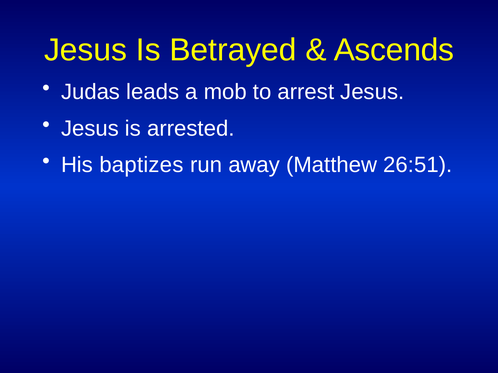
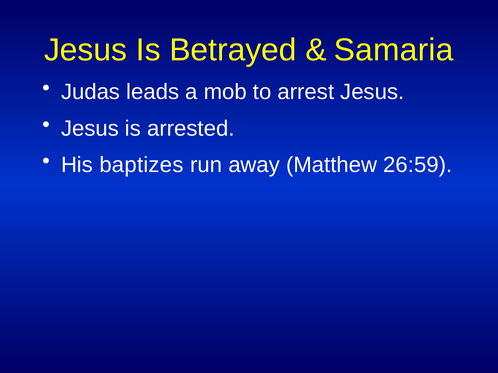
Ascends: Ascends -> Samaria
26:51: 26:51 -> 26:59
